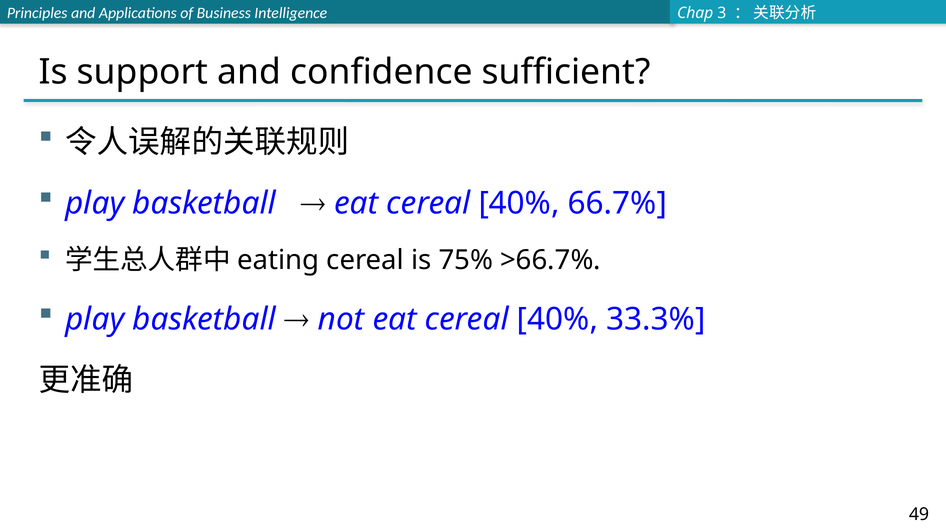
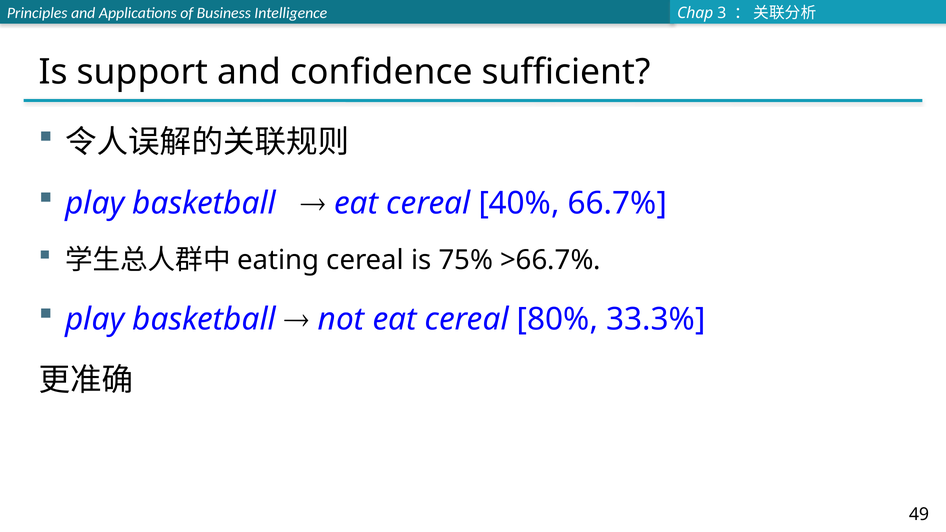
not eat cereal 40%: 40% -> 80%
